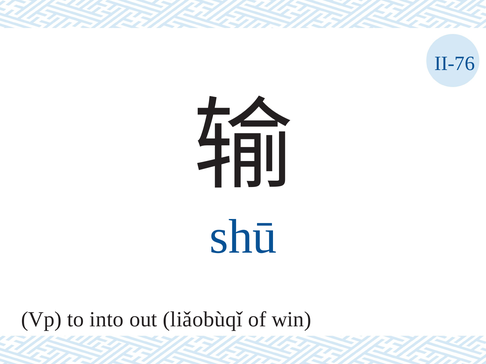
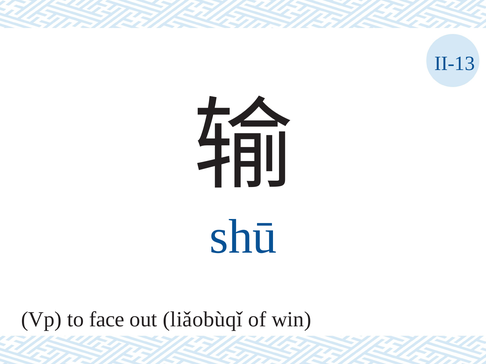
II-76: II-76 -> II-13
into: into -> face
